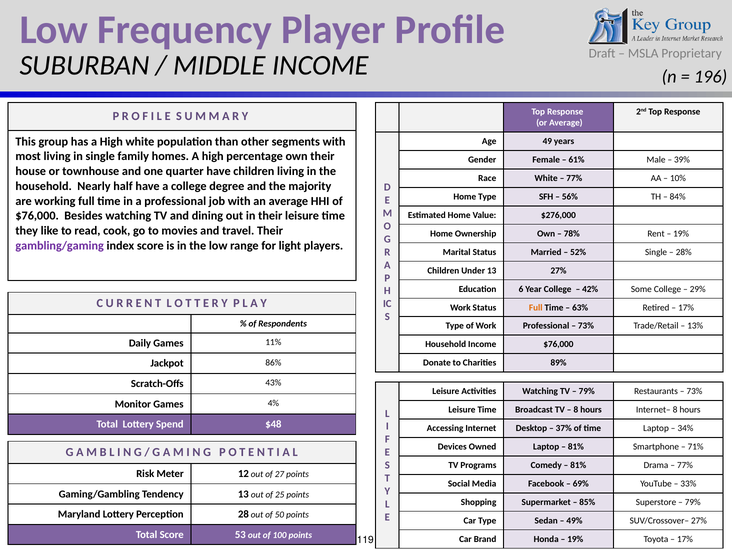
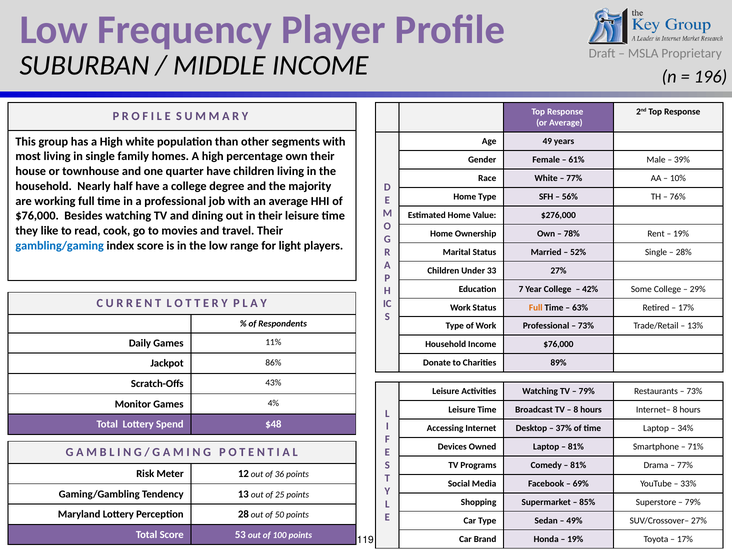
84%: 84% -> 76%
gambling/gaming colour: purple -> blue
Under 13: 13 -> 33
6: 6 -> 7
27: 27 -> 36
